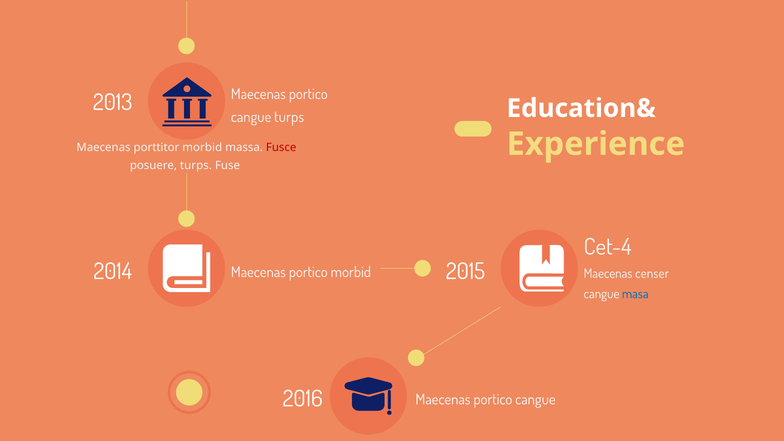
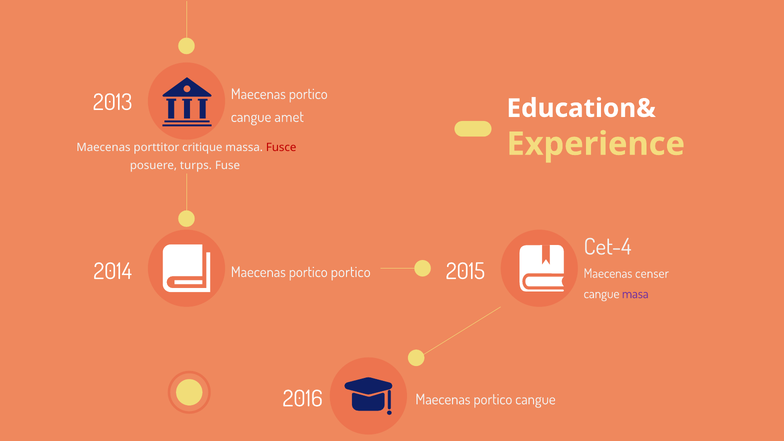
cangue turps: turps -> amet
porttitor morbid: morbid -> critique
portico morbid: morbid -> portico
masa colour: blue -> purple
